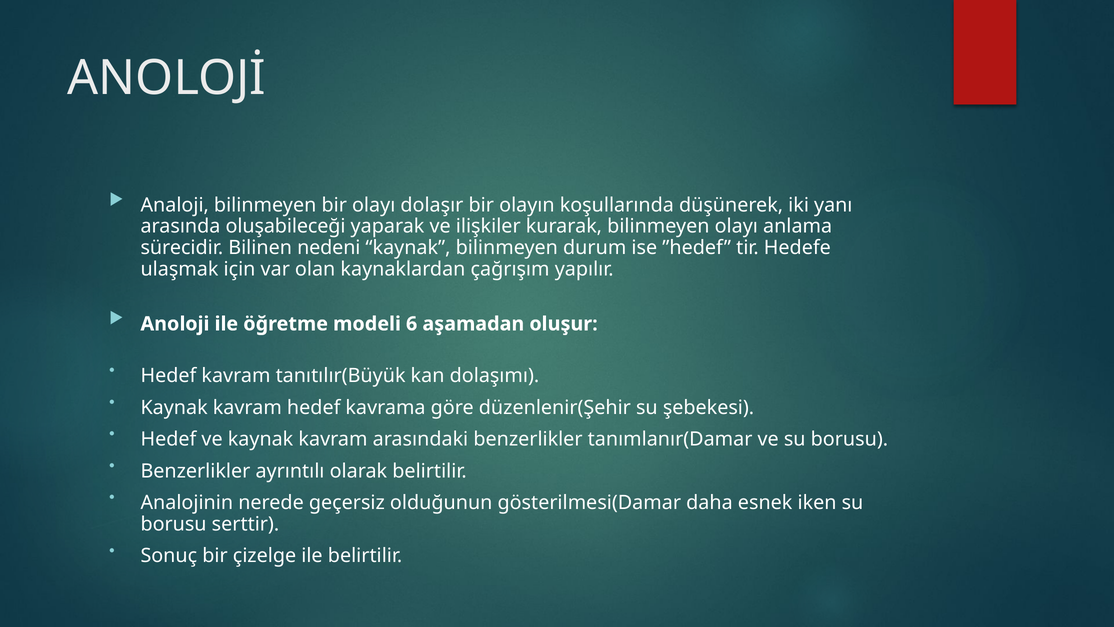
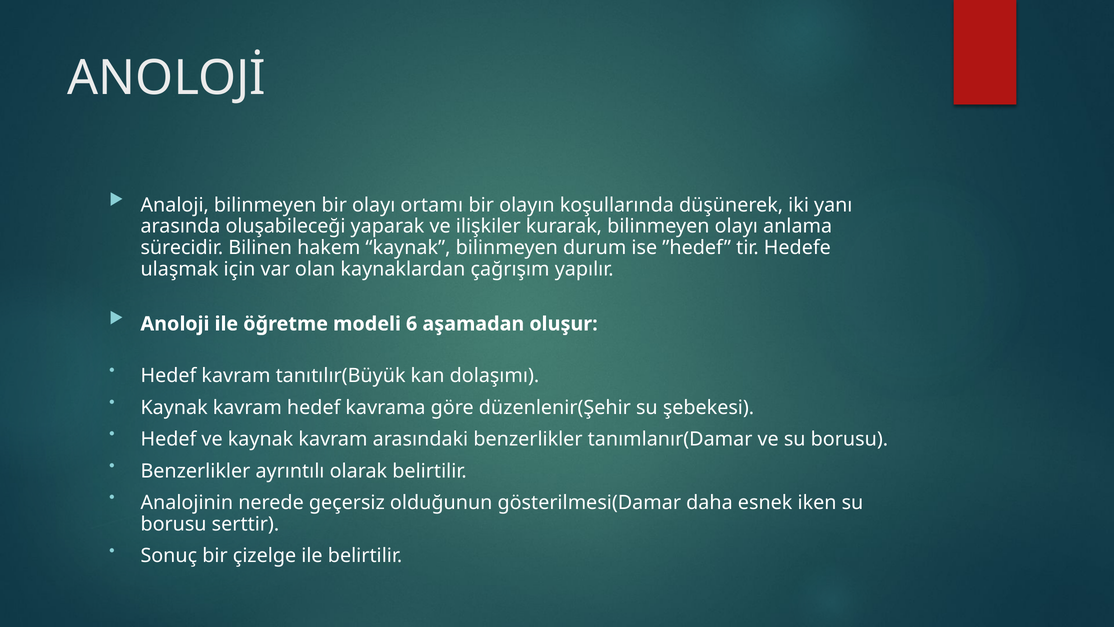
dolaşır: dolaşır -> ortamı
nedeni: nedeni -> hakem
